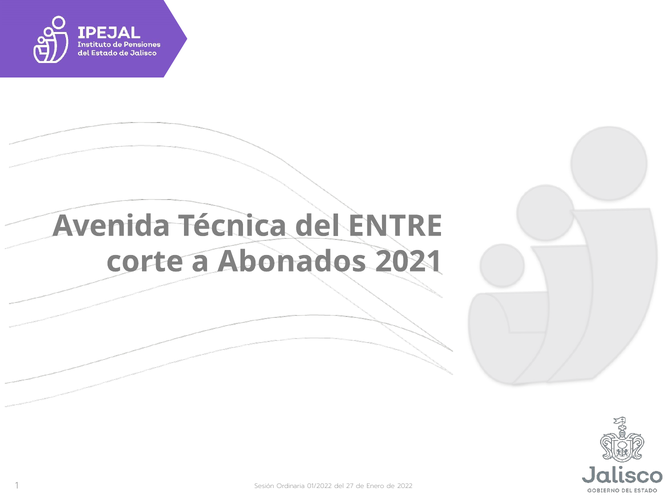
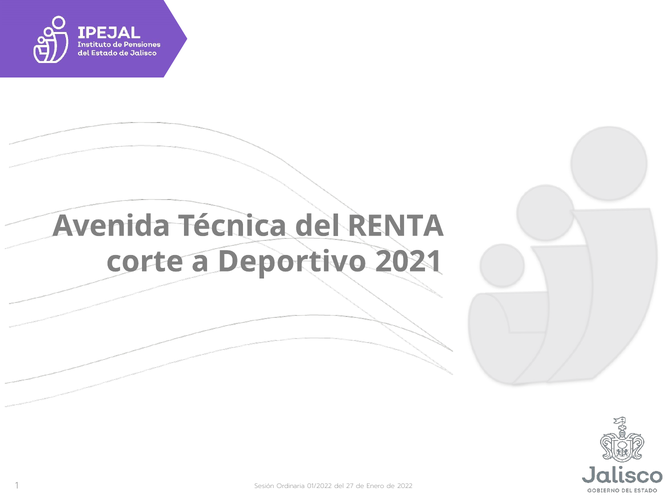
ENTRE: ENTRE -> RENTA
Abonados: Abonados -> Deportivo
